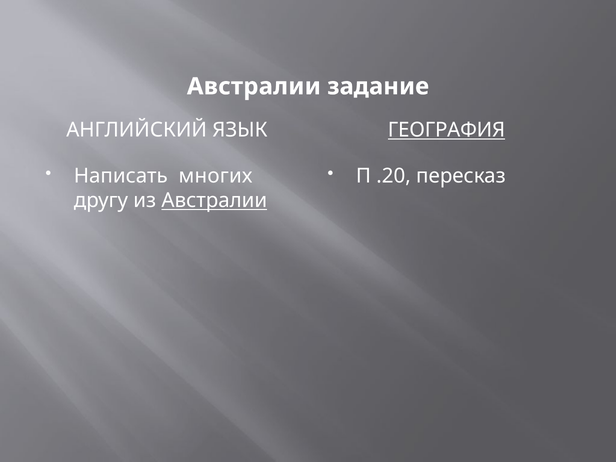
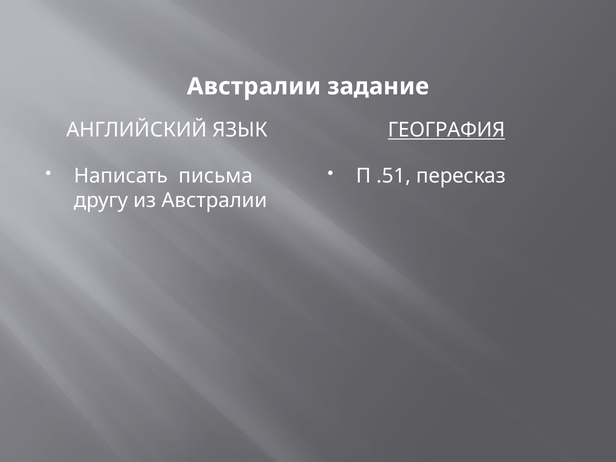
многих: многих -> письма
.20: .20 -> .51
Австралии at (214, 201) underline: present -> none
